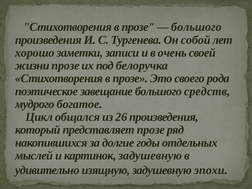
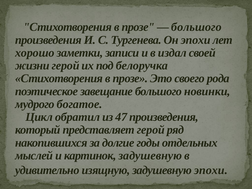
Он собой: собой -> эпохи
очень: очень -> издал
жизни прозе: прозе -> герой
средств: средств -> новинки
общался: общался -> обратил
26: 26 -> 47
представляет прозе: прозе -> герой
